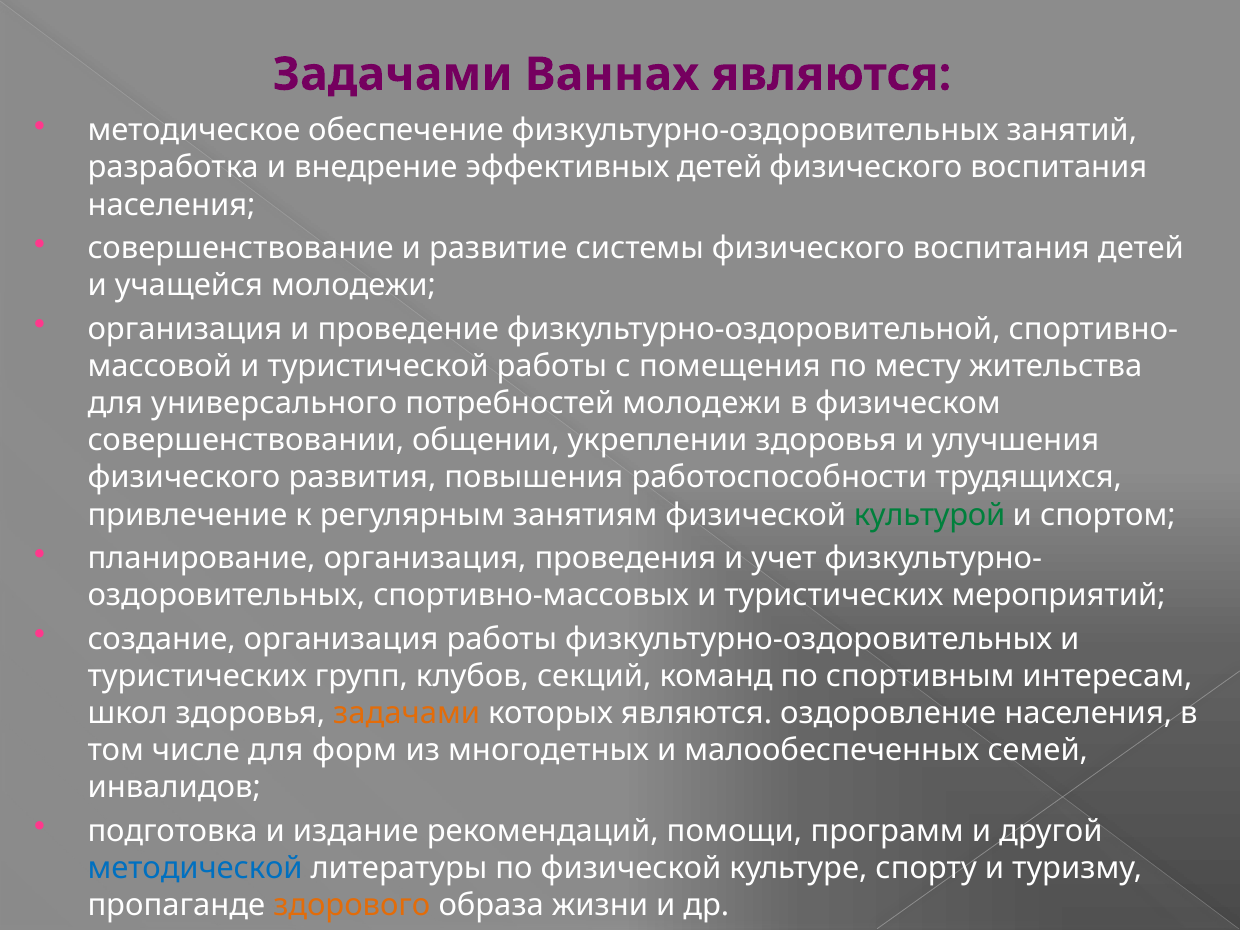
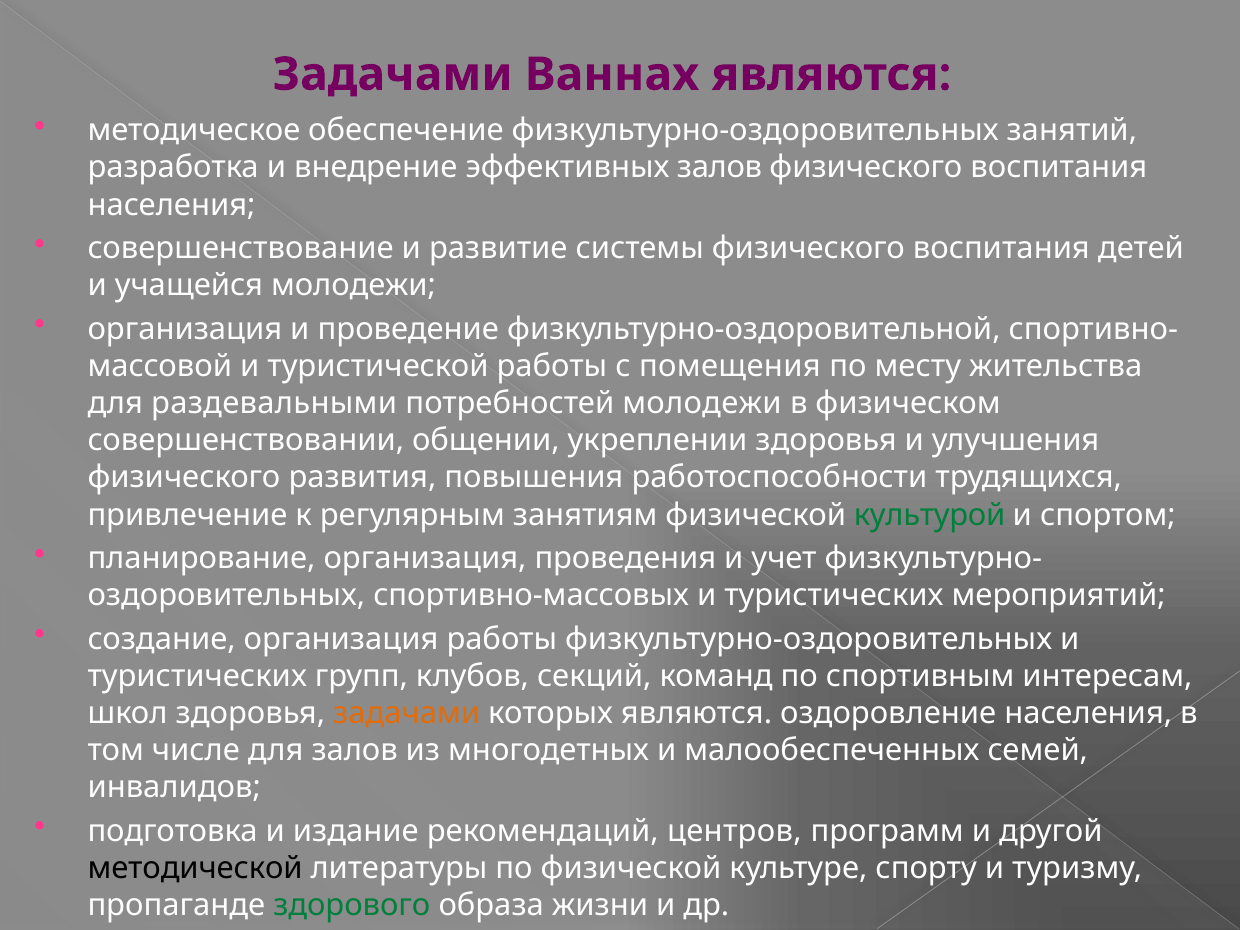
эффективных детей: детей -> залов
универсального: универсального -> раздевальными
для форм: форм -> залов
помощи: помощи -> центров
методической colour: blue -> black
здорового colour: orange -> green
